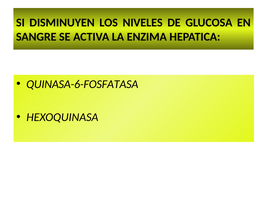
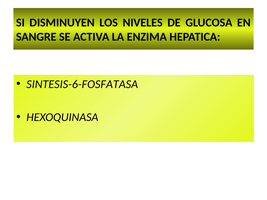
QUINASA-6-FOSFATASA: QUINASA-6-FOSFATASA -> SINTESIS-6-FOSFATASA
